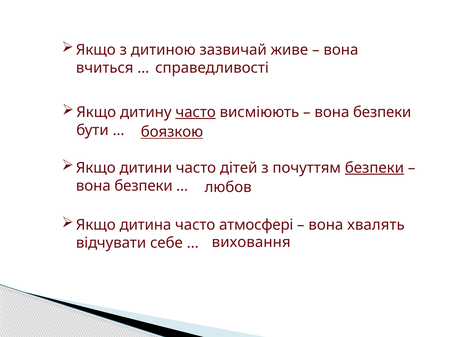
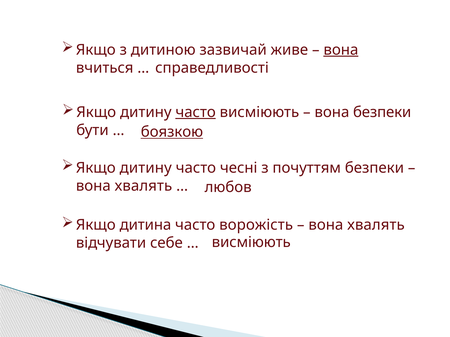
вона at (341, 50) underline: none -> present
дитини at (146, 168): дитини -> дитину
дітей: дітей -> чесні
безпеки at (374, 168) underline: present -> none
безпеки at (144, 186): безпеки -> хвалять
атмосфері: атмосфері -> ворожість
виховання at (251, 243): виховання -> висміюють
